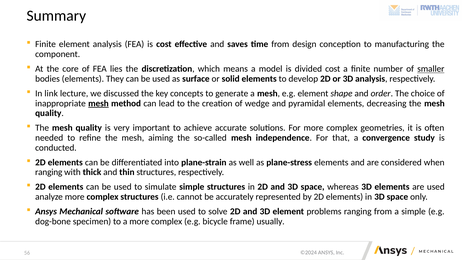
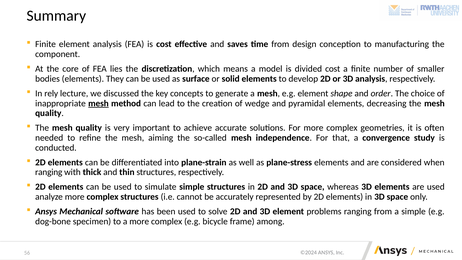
smaller underline: present -> none
link: link -> rely
usually: usually -> among
